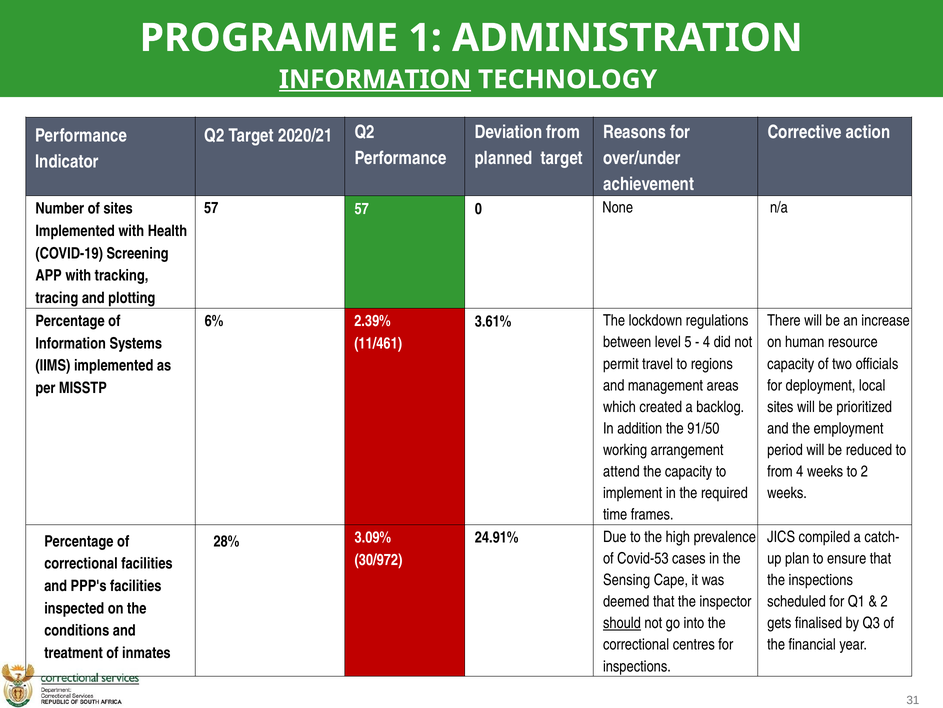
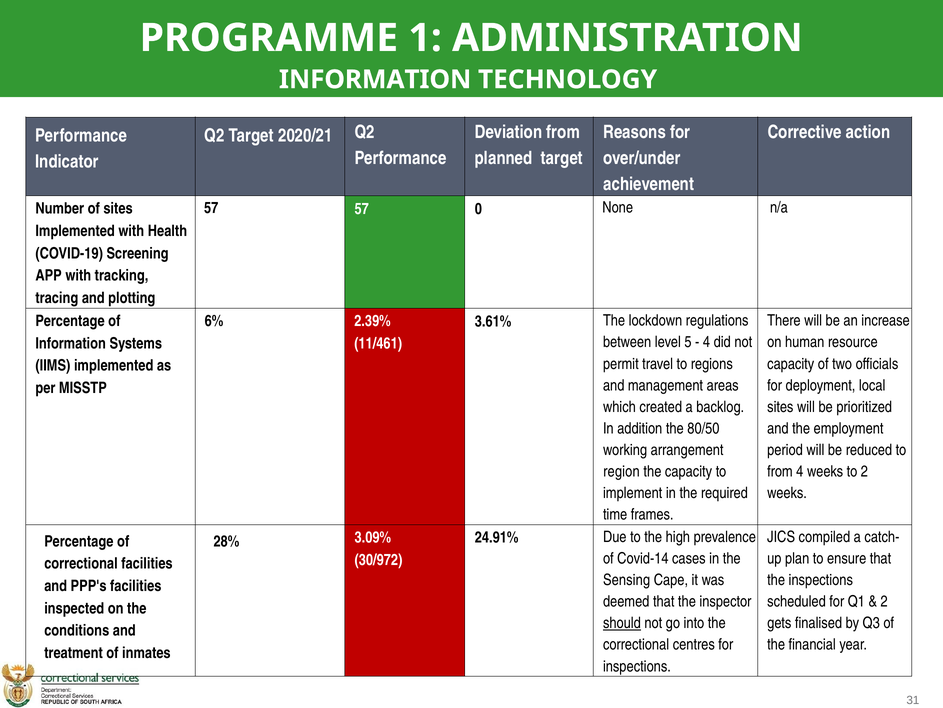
INFORMATION at (375, 79) underline: present -> none
91/50: 91/50 -> 80/50
attend: attend -> region
Covid-53: Covid-53 -> Covid-14
